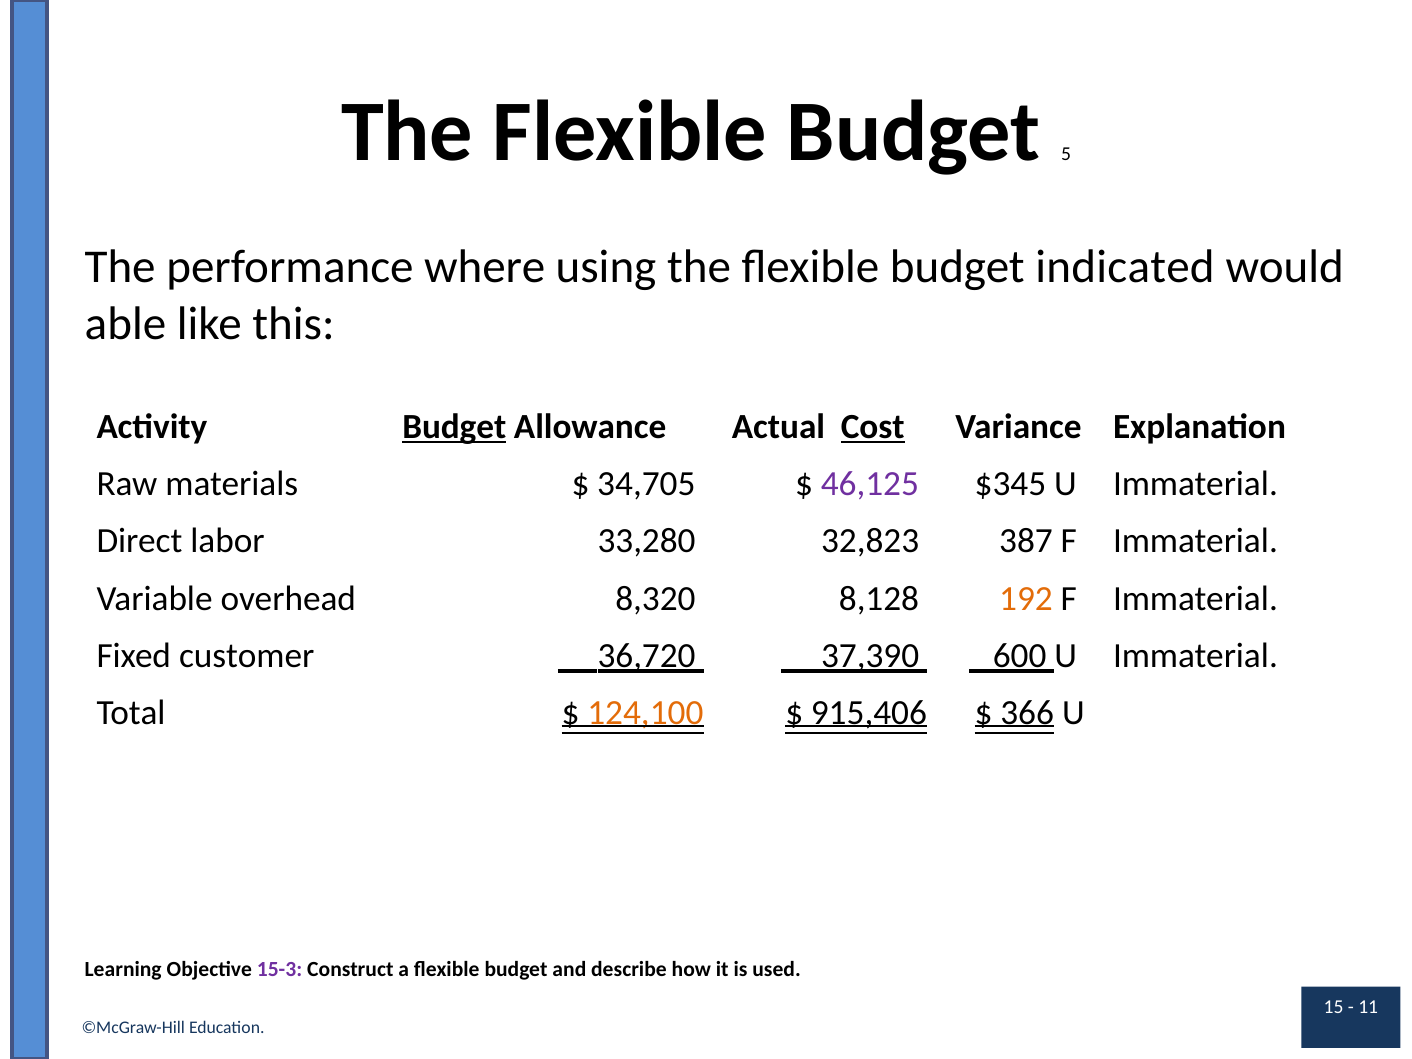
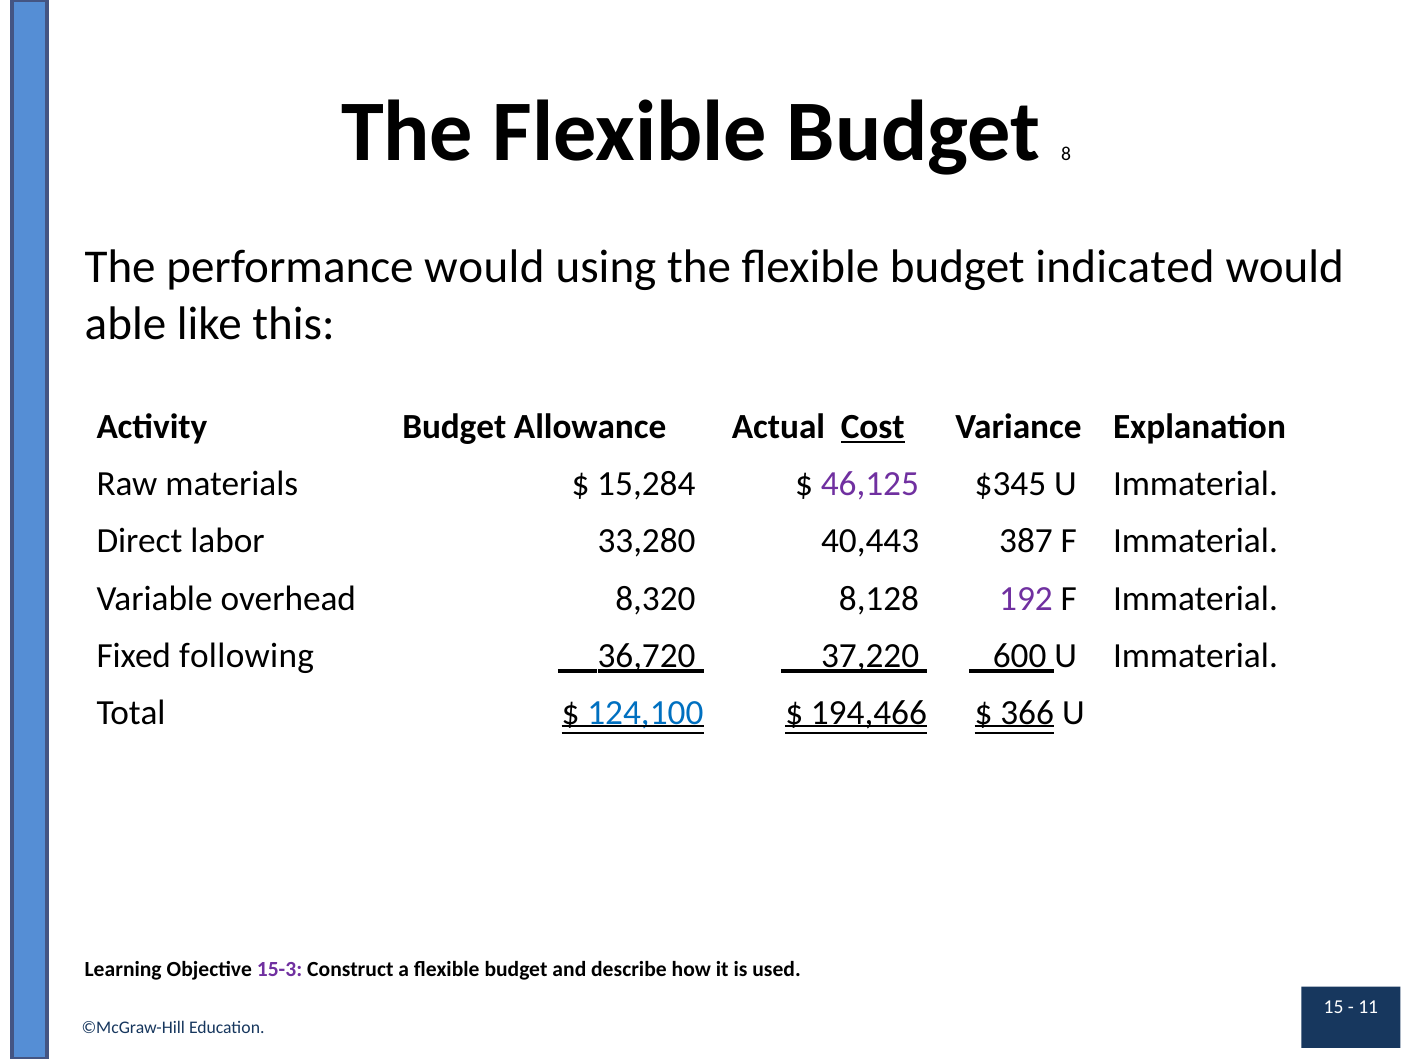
5: 5 -> 8
performance where: where -> would
Budget at (454, 427) underline: present -> none
34,705: 34,705 -> 15,284
32,823: 32,823 -> 40,443
192 colour: orange -> purple
customer: customer -> following
37,390: 37,390 -> 37,220
124,100 colour: orange -> blue
915,406: 915,406 -> 194,466
